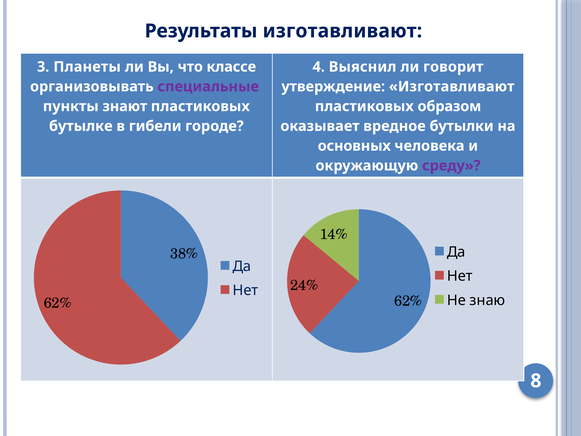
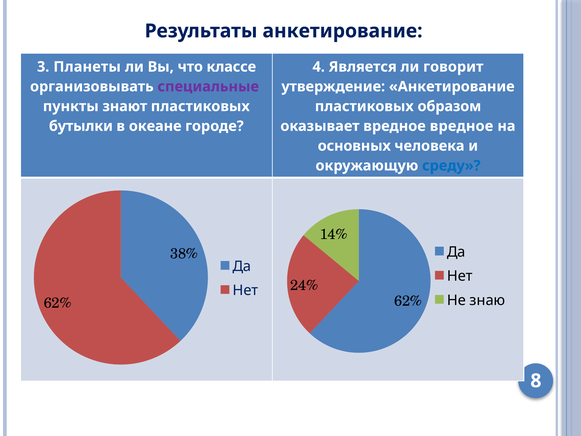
Результаты изготавливают: изготавливают -> анкетирование
Выяснил: Выяснил -> Является
утверждение Изготавливают: Изготавливают -> Анкетирование
бутылке: бутылке -> бутылки
гибели: гибели -> океане
вредное бутылки: бутылки -> вредное
среду colour: purple -> blue
